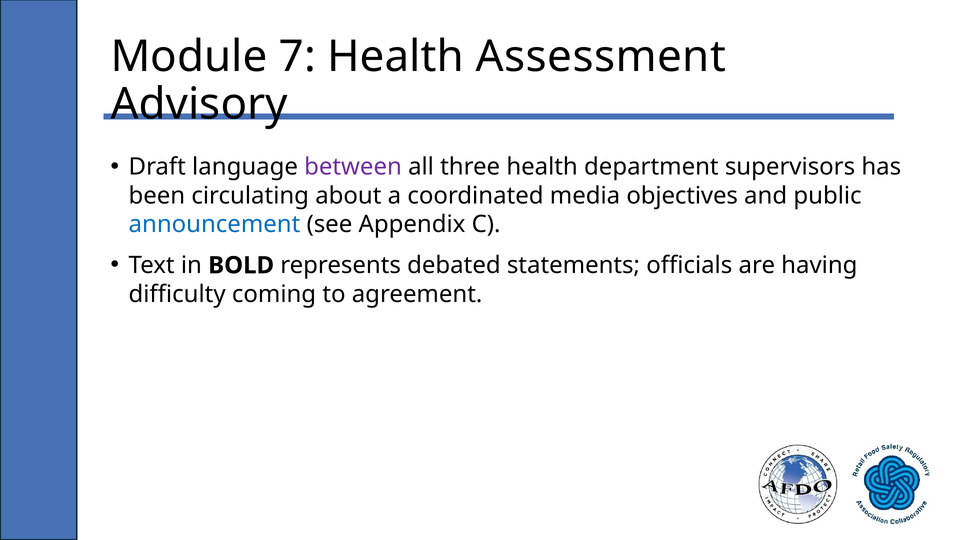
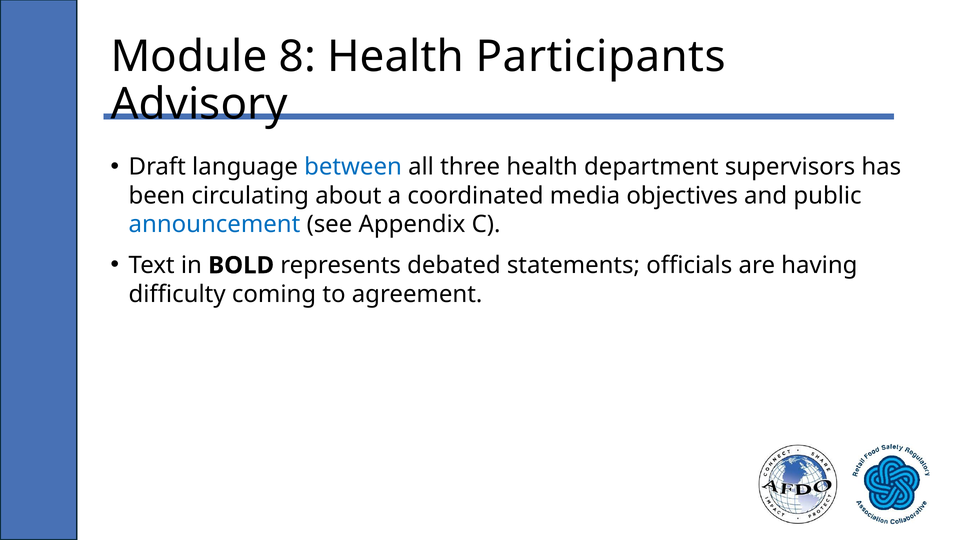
7: 7 -> 8
Assessment: Assessment -> Participants
between colour: purple -> blue
